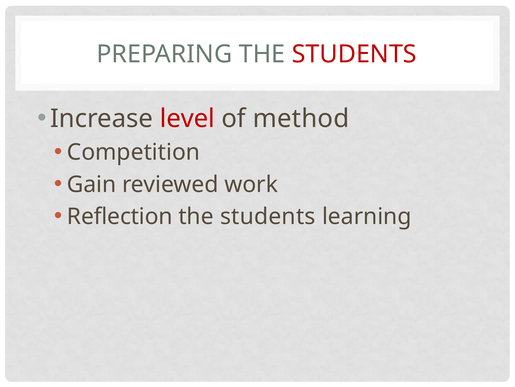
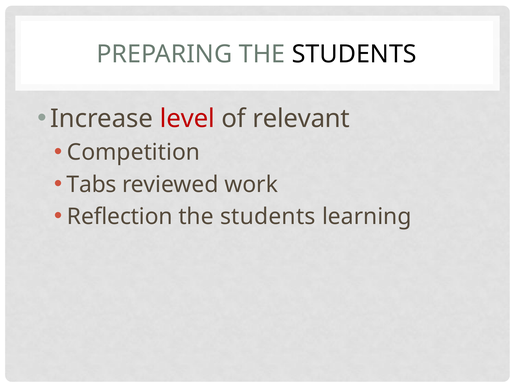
STUDENTS at (354, 54) colour: red -> black
method: method -> relevant
Gain: Gain -> Tabs
